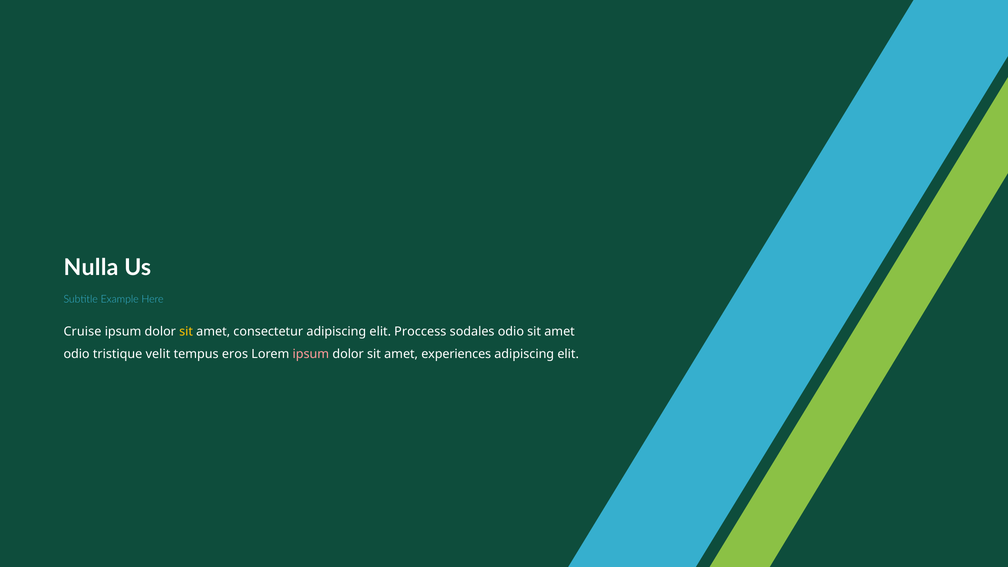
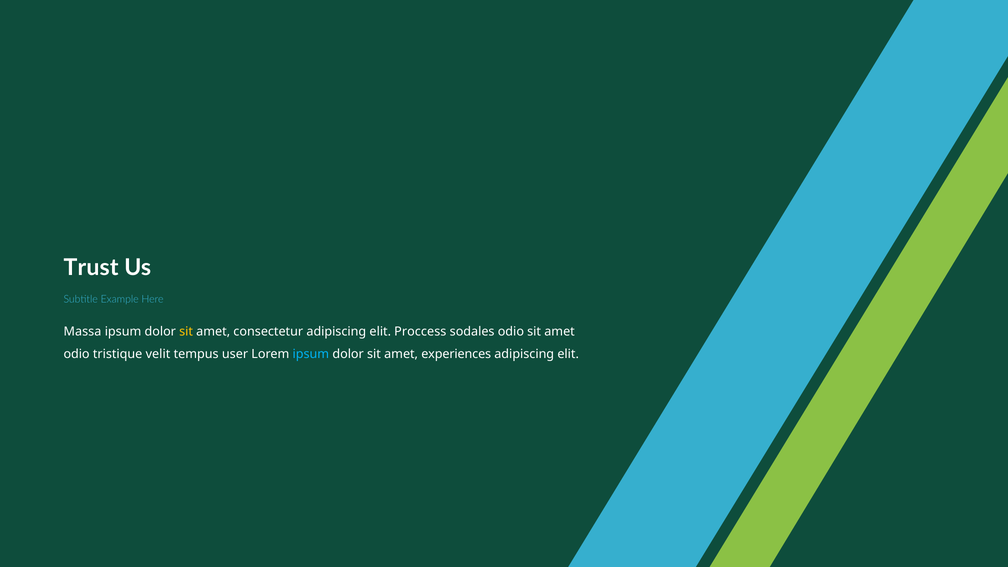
Nulla: Nulla -> Trust
Cruise: Cruise -> Massa
eros: eros -> user
ipsum at (311, 354) colour: pink -> light blue
